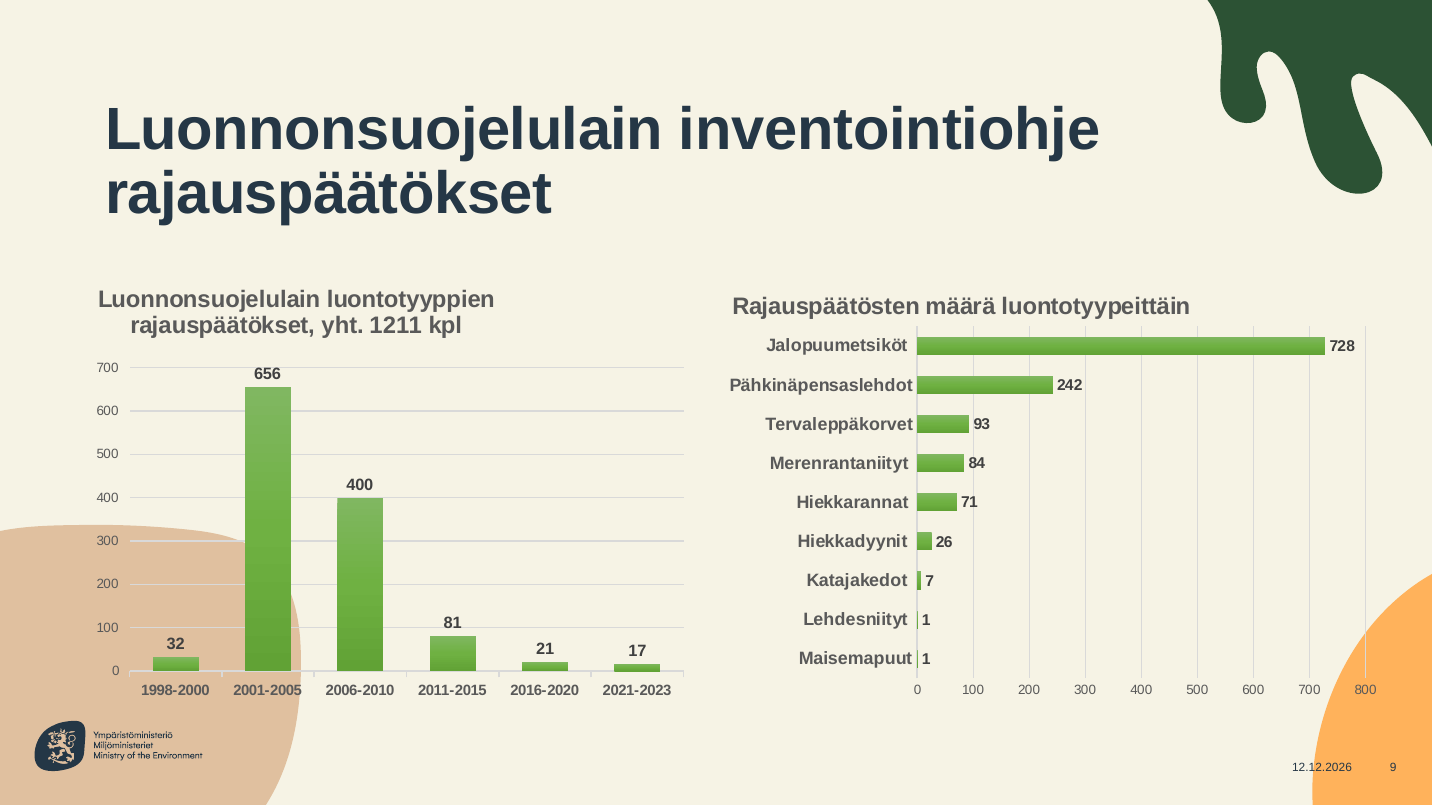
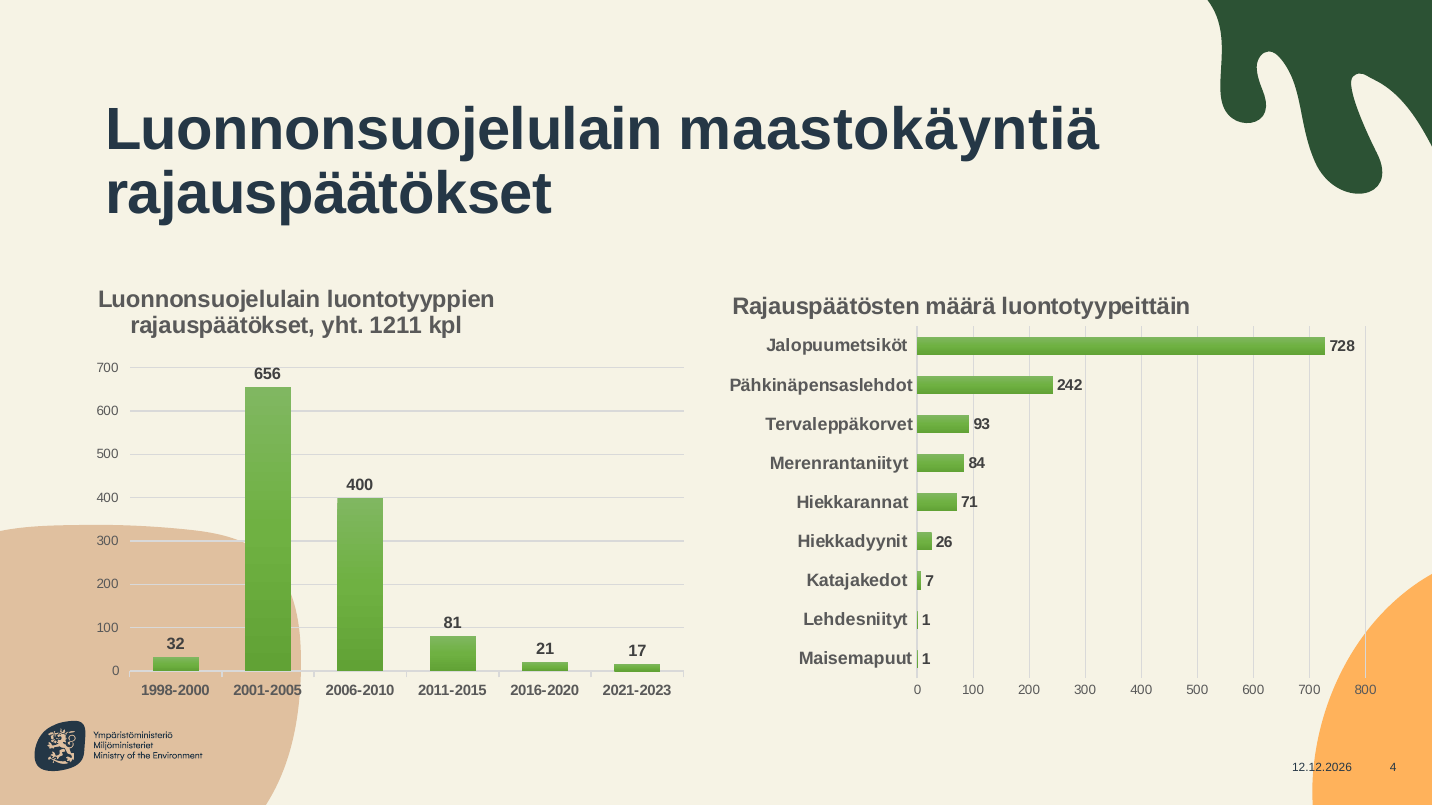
inventointiohje: inventointiohje -> maastokäyntiä
9: 9 -> 4
